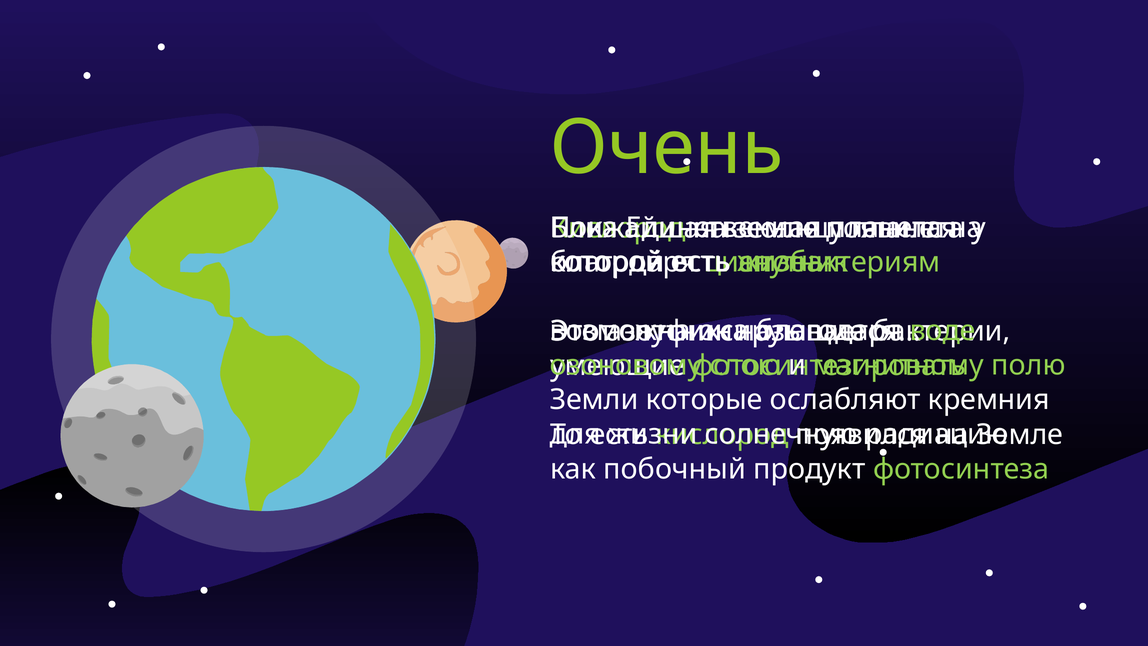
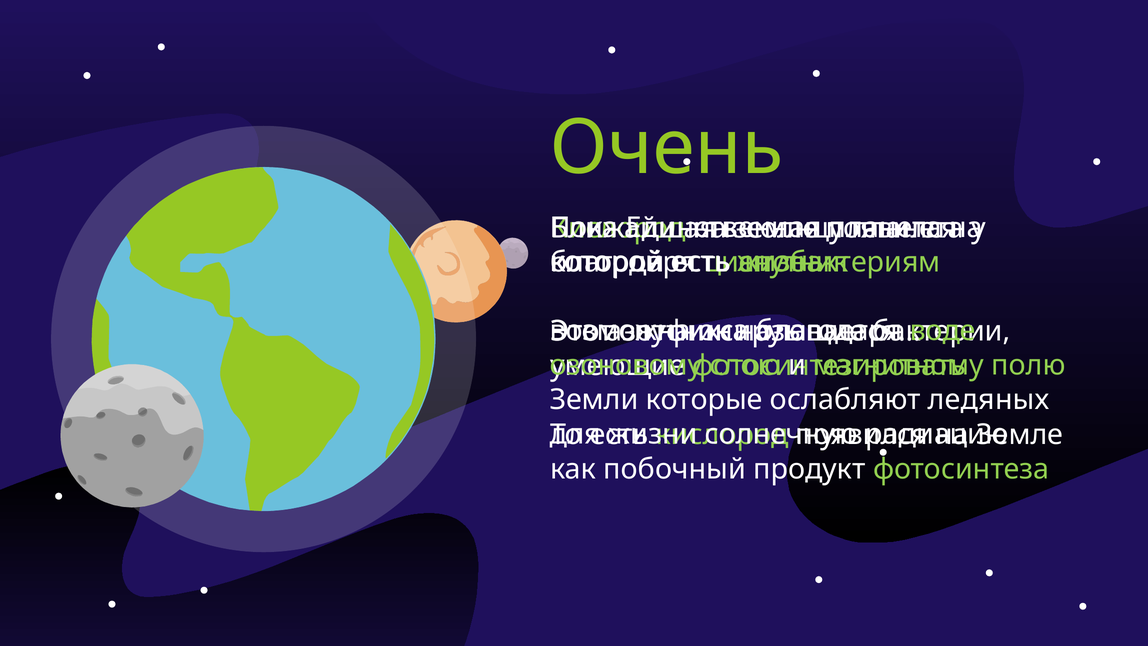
кремния: кремния -> ледяных
